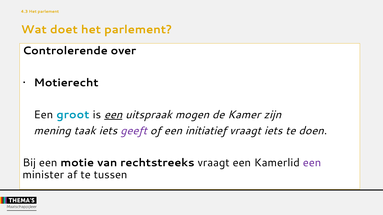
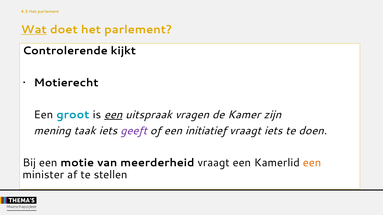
Wat underline: none -> present
over: over -> kijkt
mogen: mogen -> vragen
rechtstreeks: rechtstreeks -> meerderheid
een at (312, 163) colour: purple -> orange
tussen: tussen -> stellen
